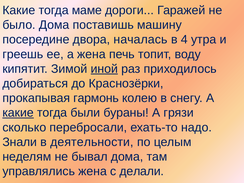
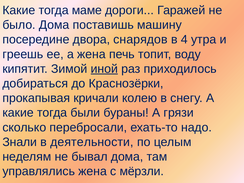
началась: началась -> снарядов
гармонь: гармонь -> кричали
какие at (18, 113) underline: present -> none
делали: делали -> мёрзли
